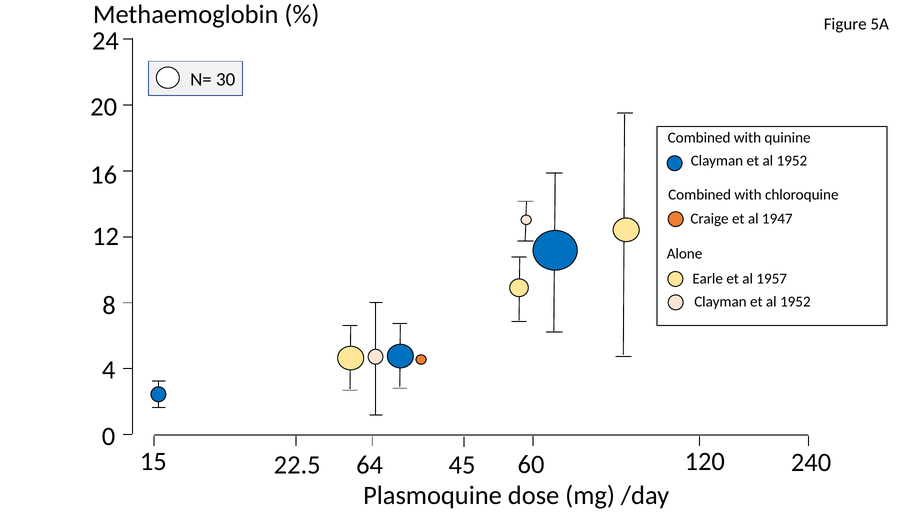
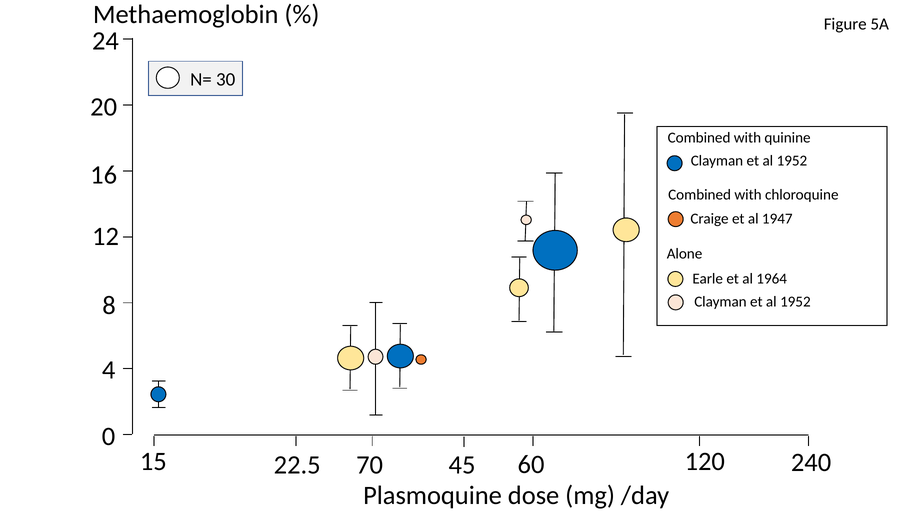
1957: 1957 -> 1964
64: 64 -> 70
